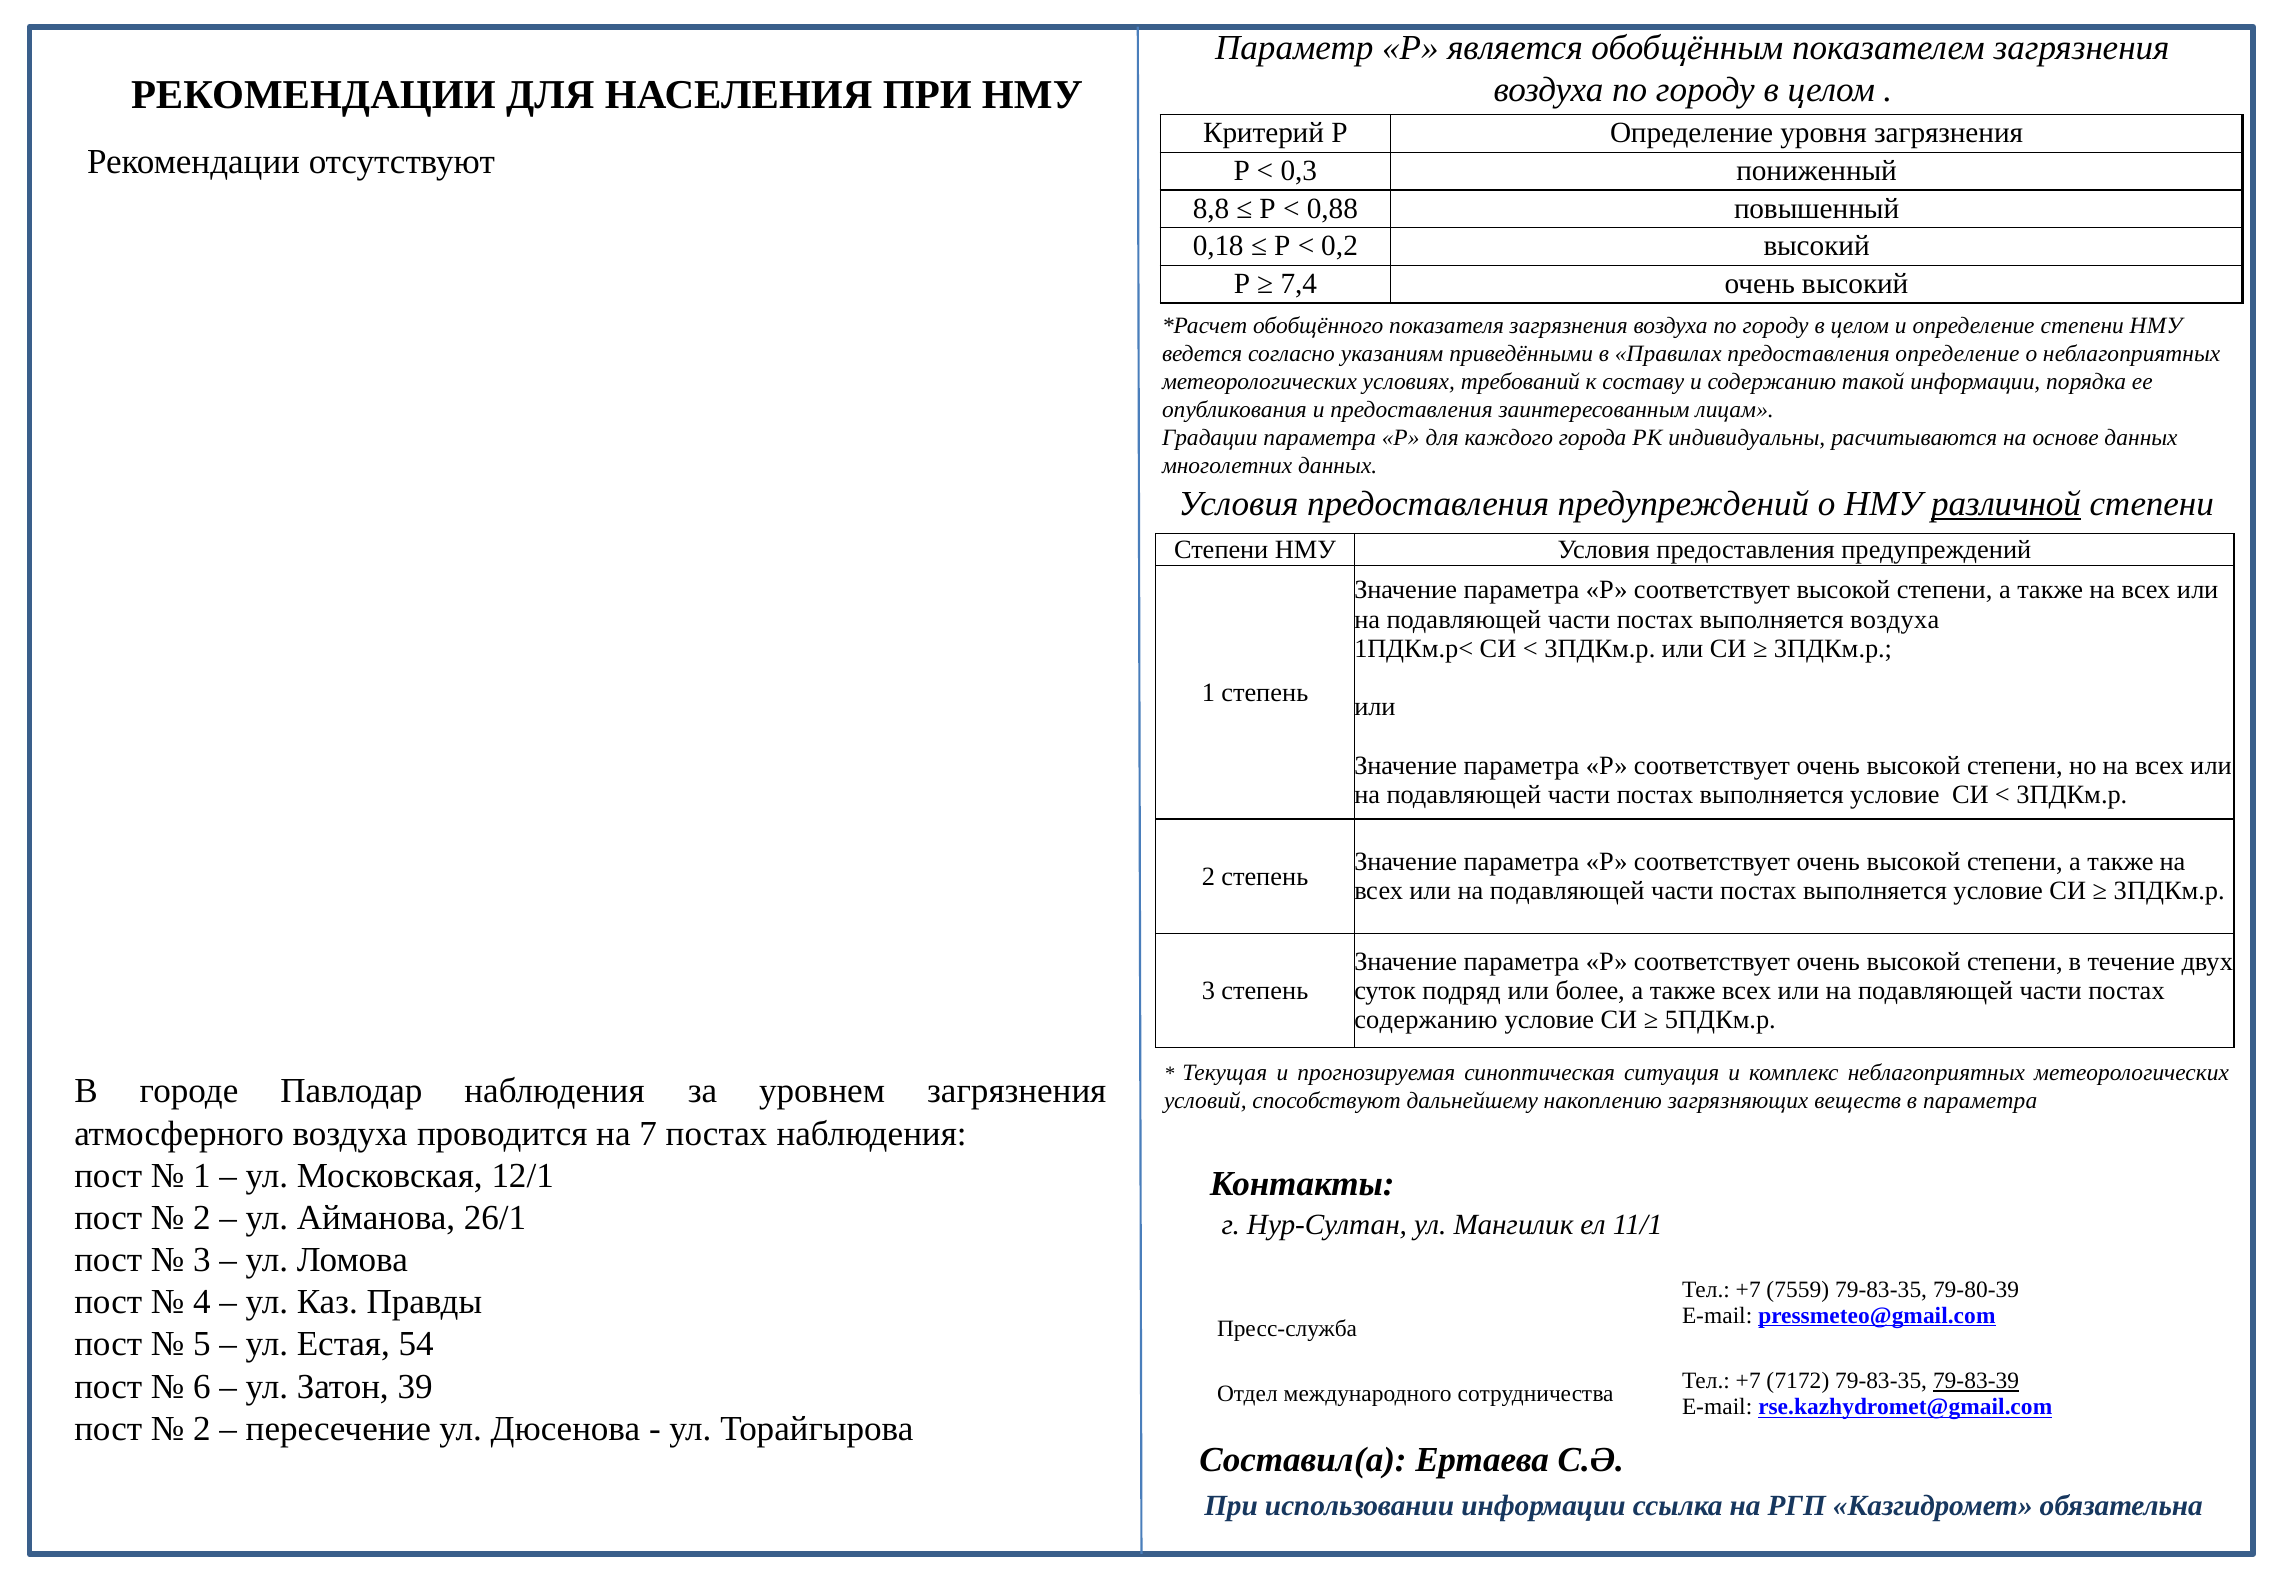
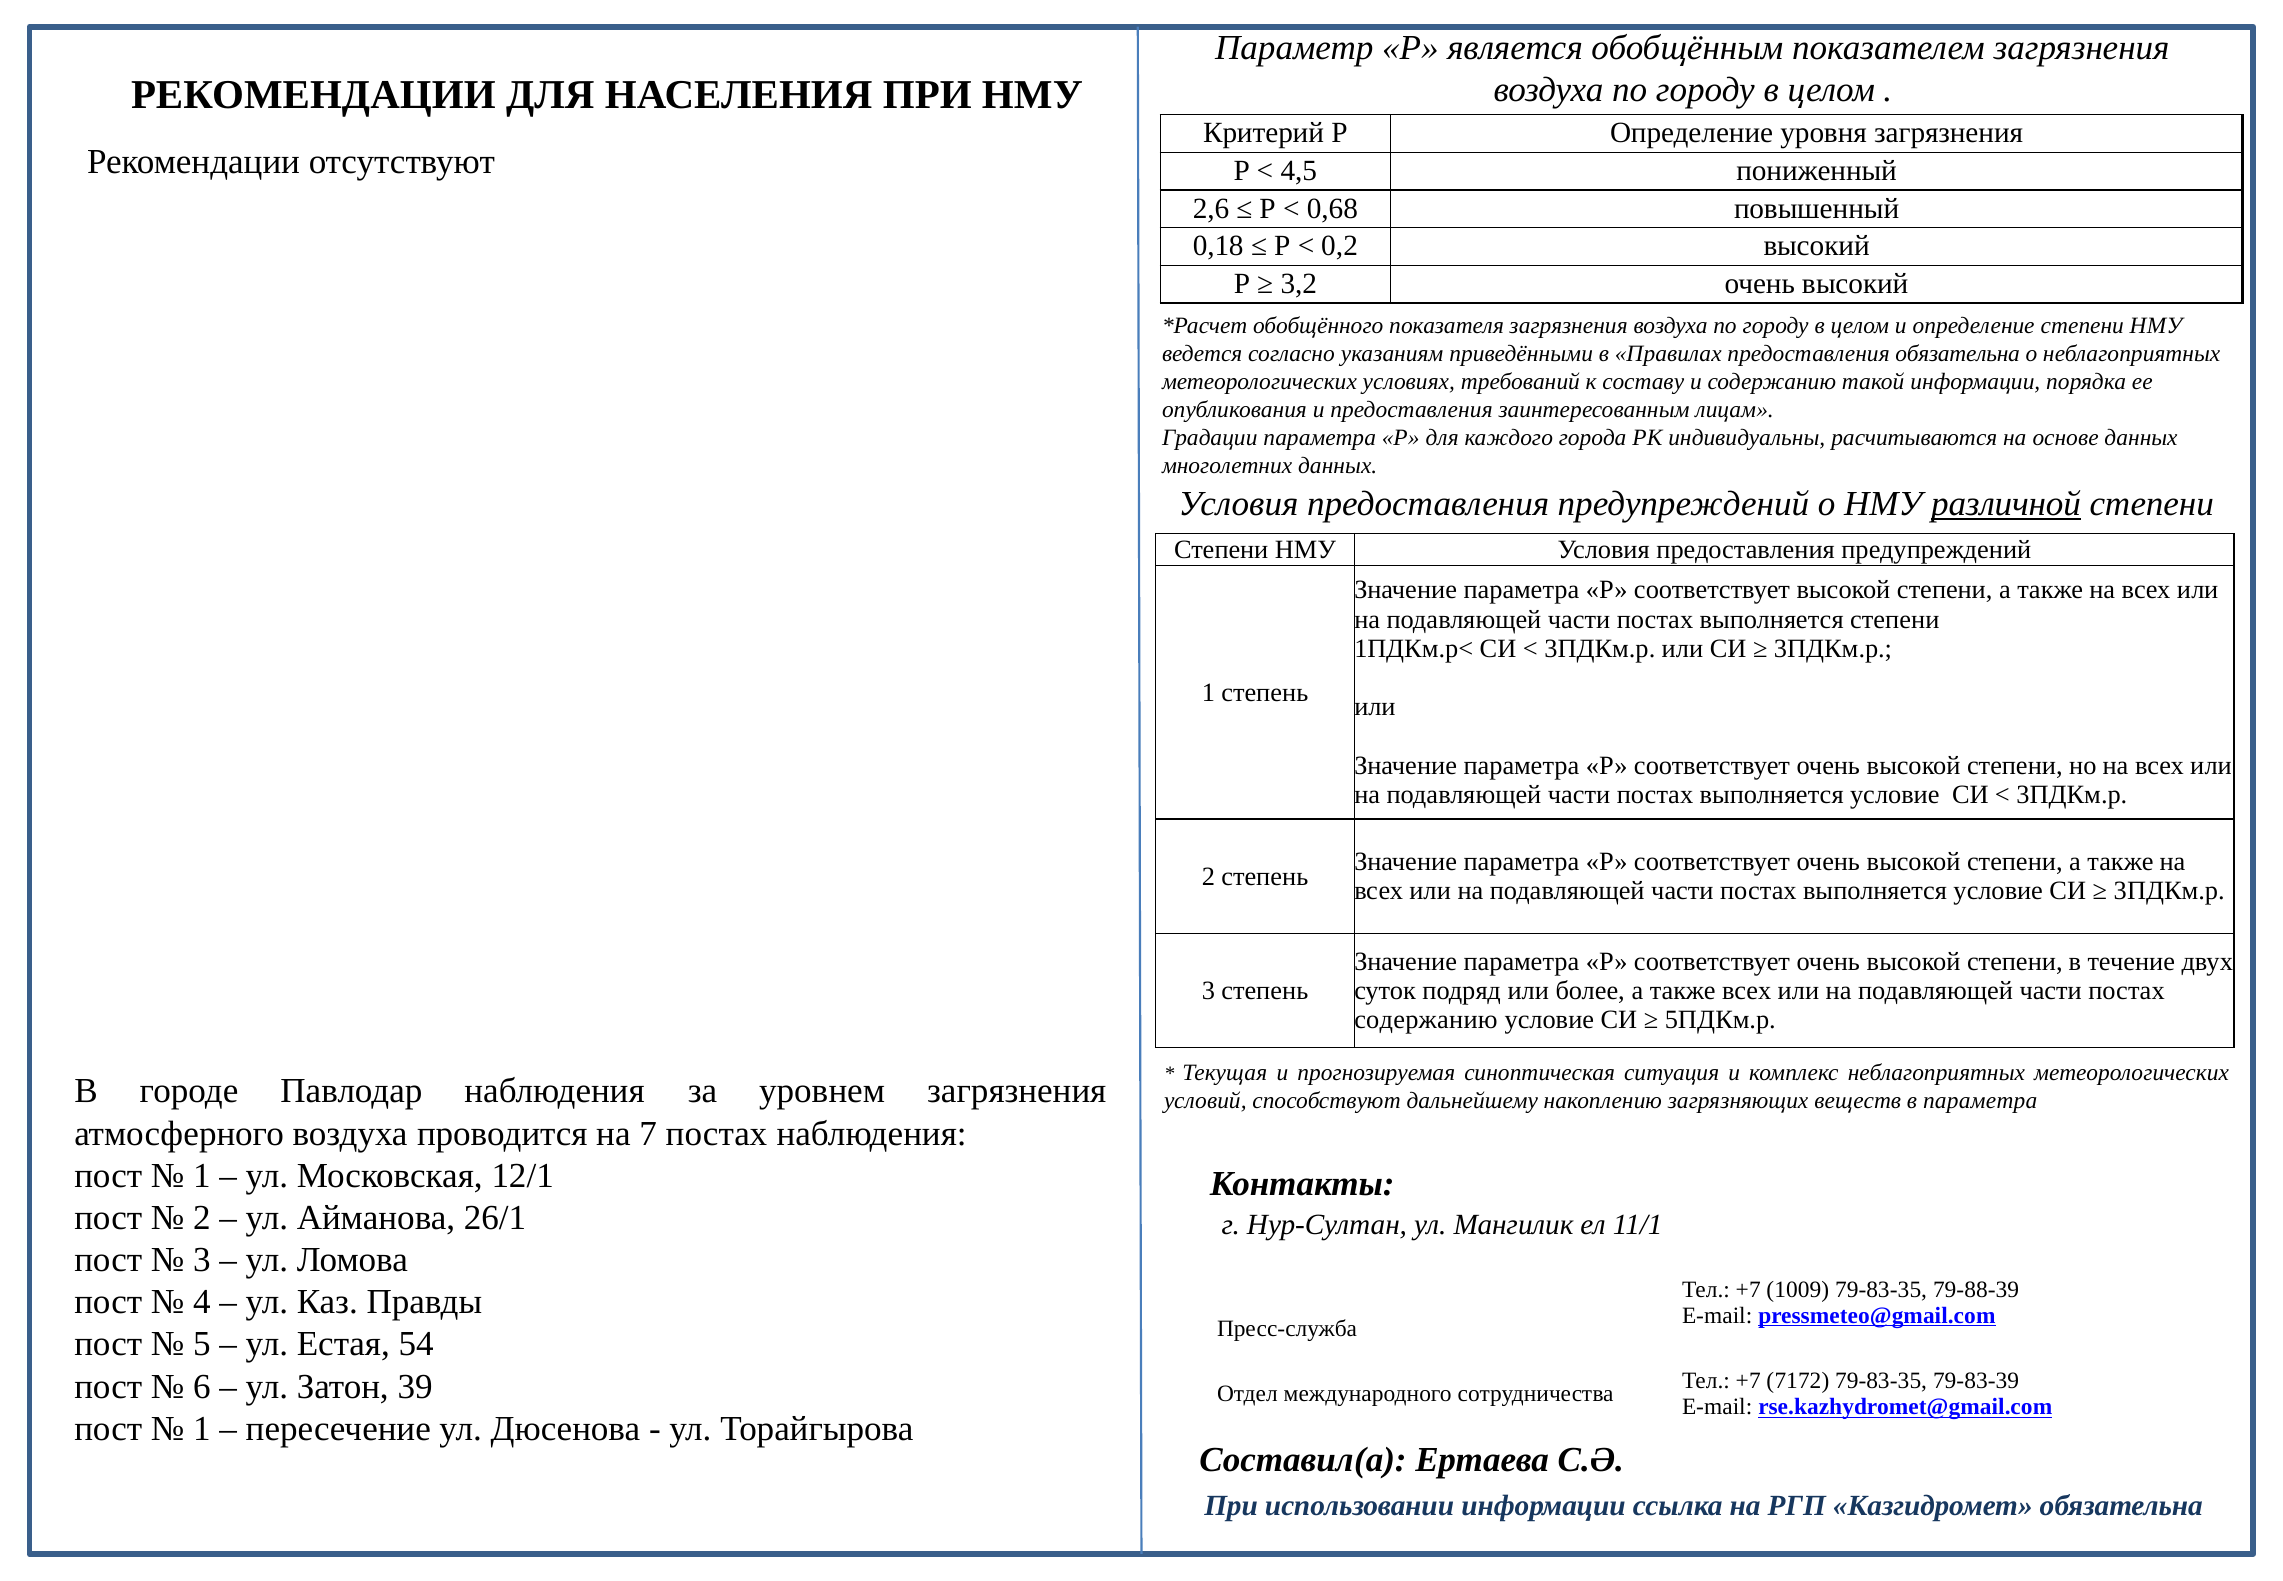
0,3: 0,3 -> 4,5
8,8: 8,8 -> 2,6
0,88: 0,88 -> 0,68
7,4: 7,4 -> 3,2
предоставления определение: определение -> обязательна
выполняется воздуха: воздуха -> степени
7559: 7559 -> 1009
79-80-39: 79-80-39 -> 79-88-39
79-83-39 underline: present -> none
2 at (202, 1428): 2 -> 1
